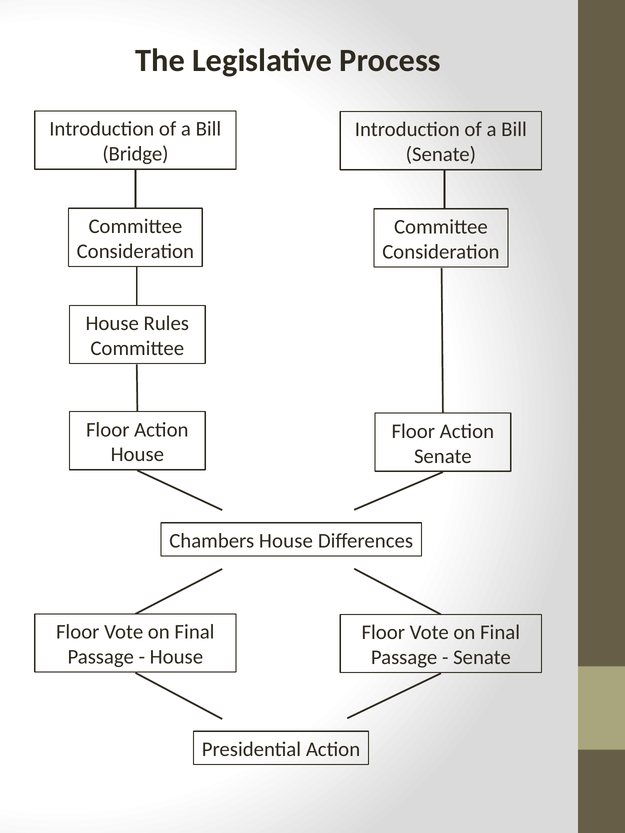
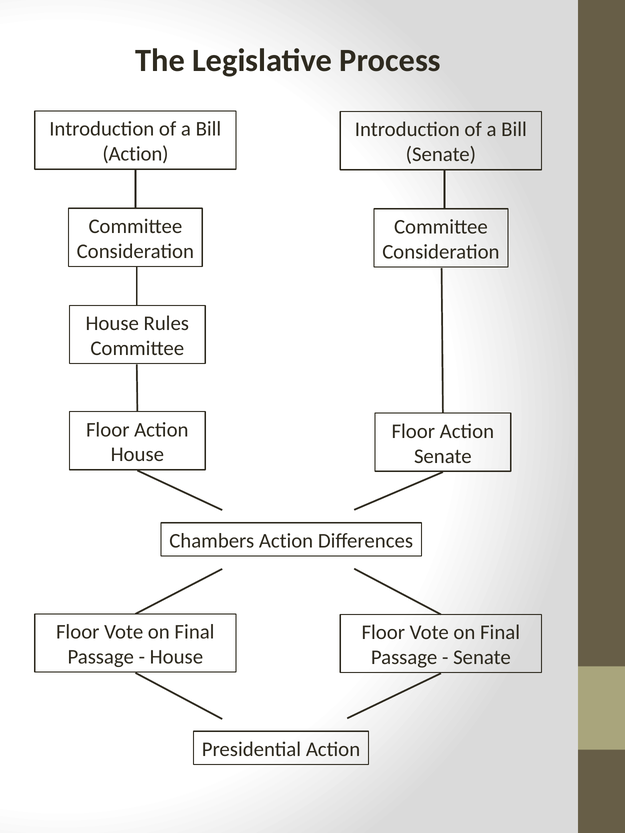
Bridge at (135, 154): Bridge -> Action
Chambers House: House -> Action
